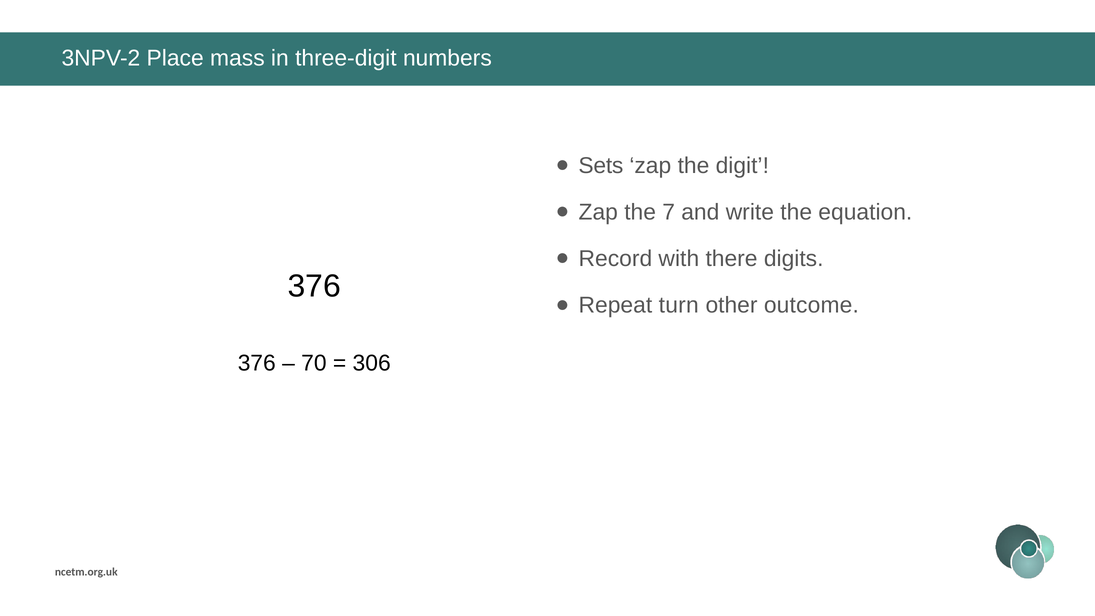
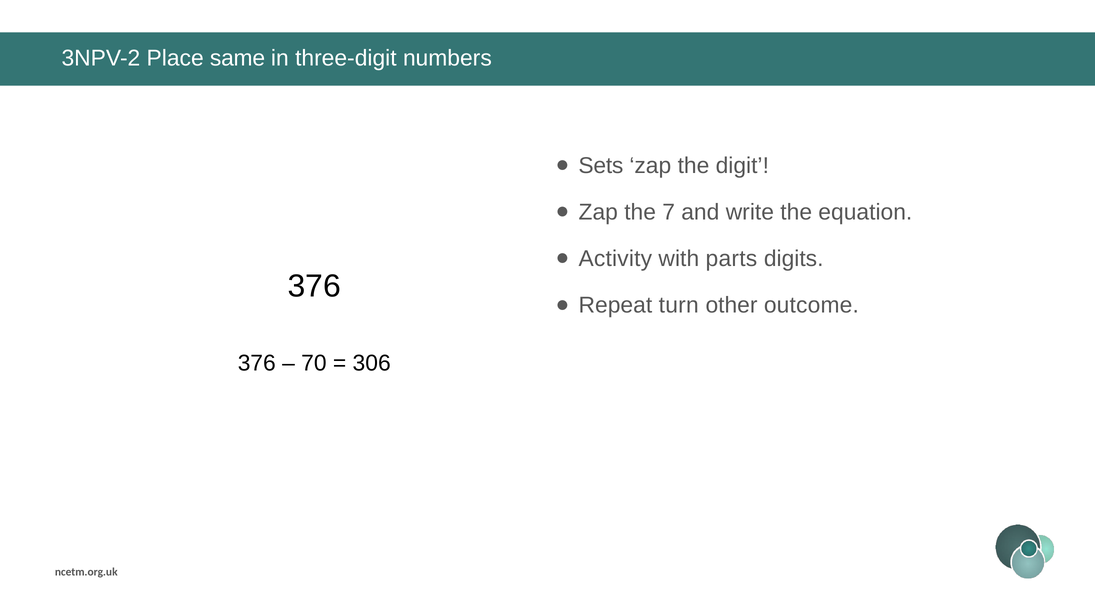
mass: mass -> same
Record: Record -> Activity
there: there -> parts
